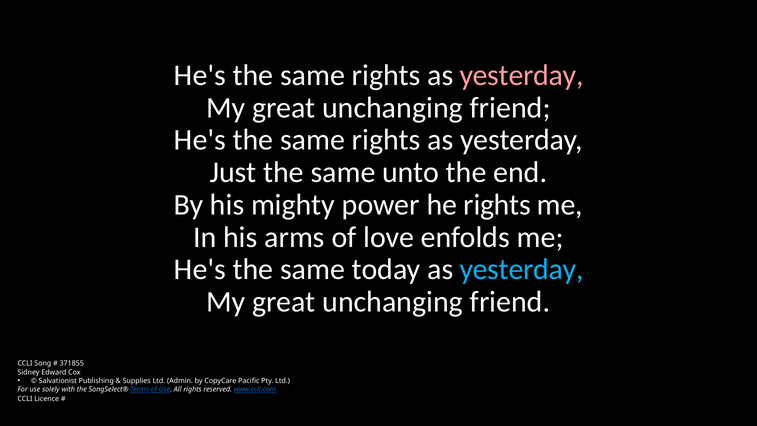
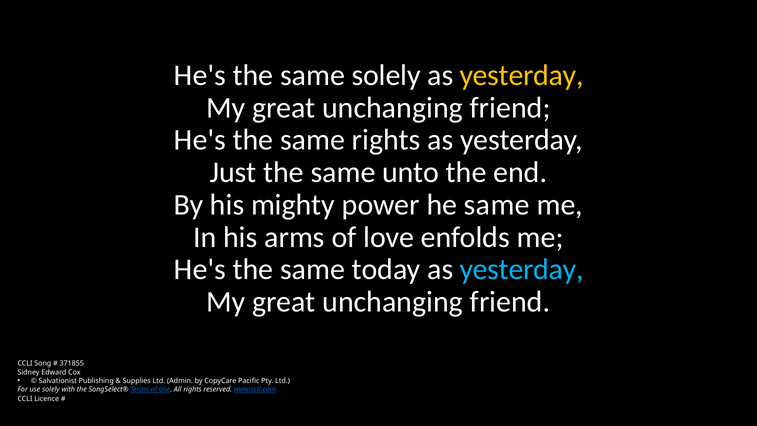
rights at (386, 75): rights -> solely
yesterday at (522, 75) colour: pink -> yellow
he rights: rights -> same
